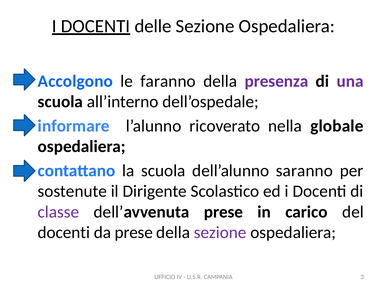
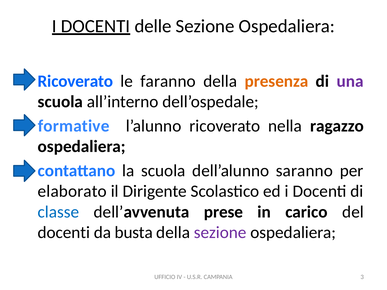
Accolgono at (75, 81): Accolgono -> Ricoverato
presenza colour: purple -> orange
informare: informare -> formative
globale: globale -> ragazzo
sostenute: sostenute -> elaborato
classe colour: purple -> blue
da prese: prese -> busta
